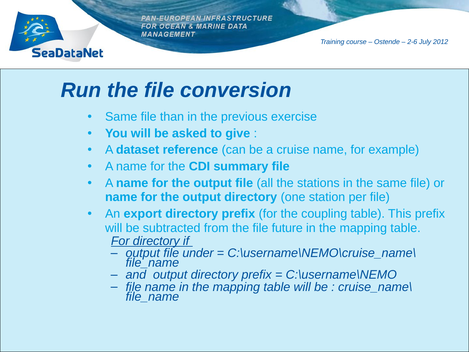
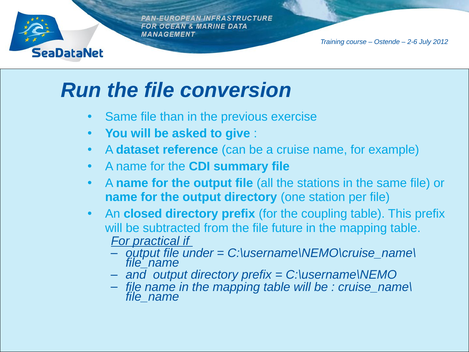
export: export -> closed
For directory: directory -> practical
